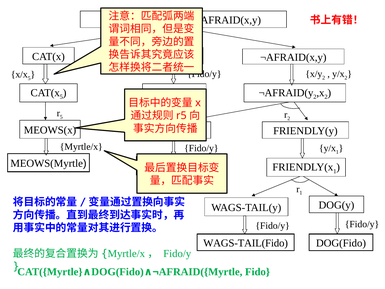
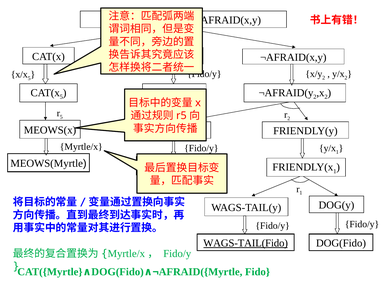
WAGS-TAIL(Fido underline: none -> present
